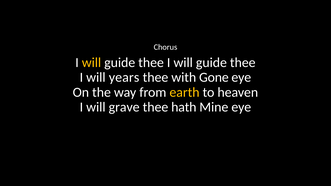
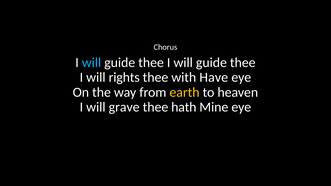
will at (91, 63) colour: yellow -> light blue
years: years -> rights
Gone: Gone -> Have
